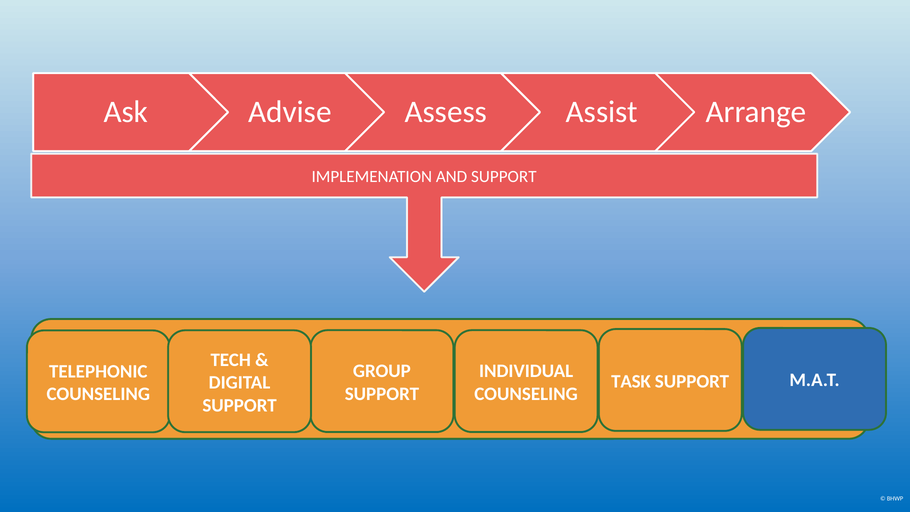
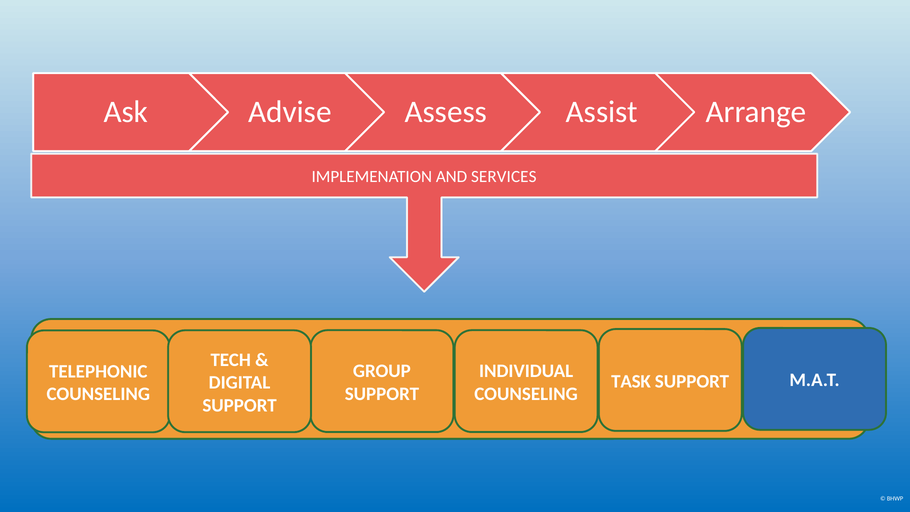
AND SUPPORT: SUPPORT -> SERVICES
